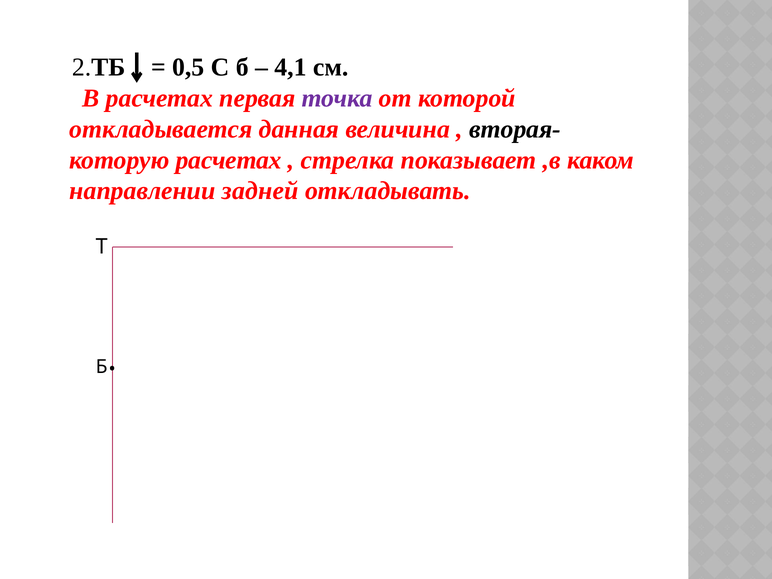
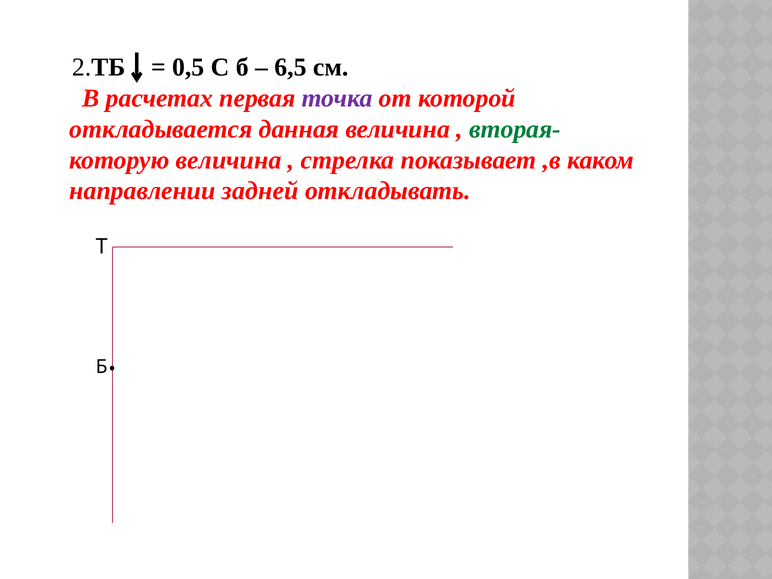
4,1: 4,1 -> 6,5
вторая- colour: black -> green
которую расчетах: расчетах -> величина
